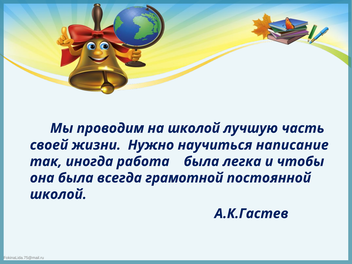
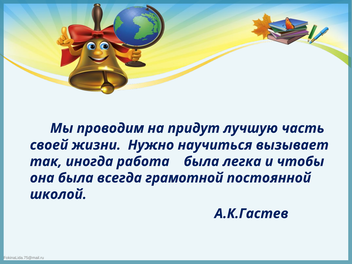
на школой: школой -> придут
написание: написание -> вызывает
